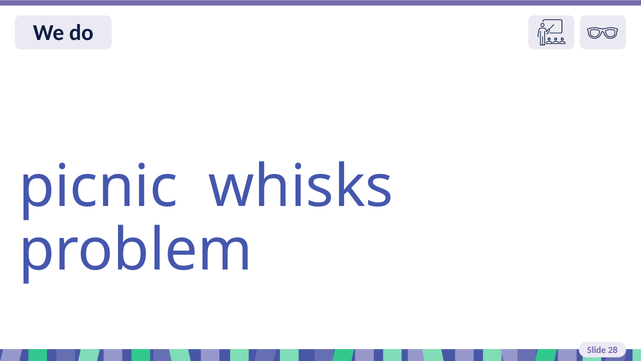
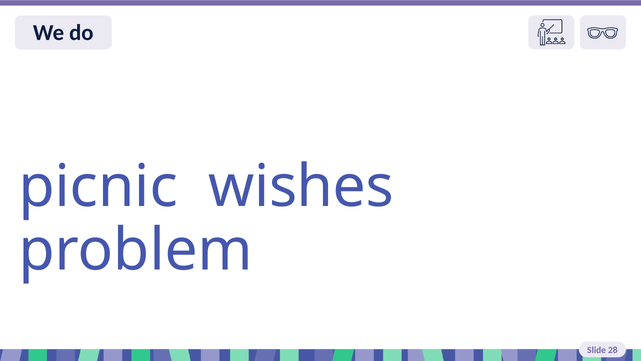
whisks: whisks -> wishes
